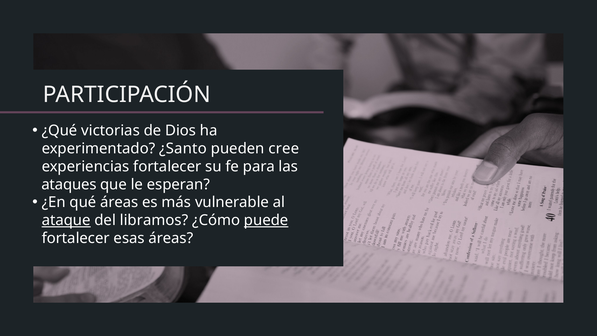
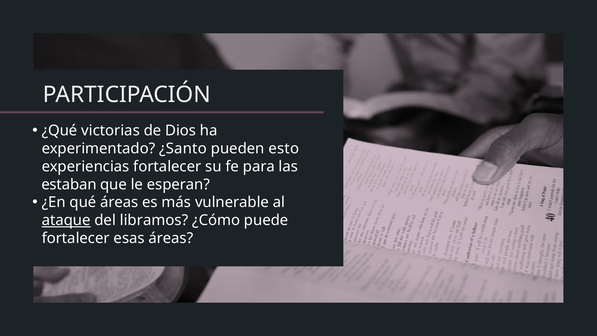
cree: cree -> esto
ataques: ataques -> estaban
puede underline: present -> none
